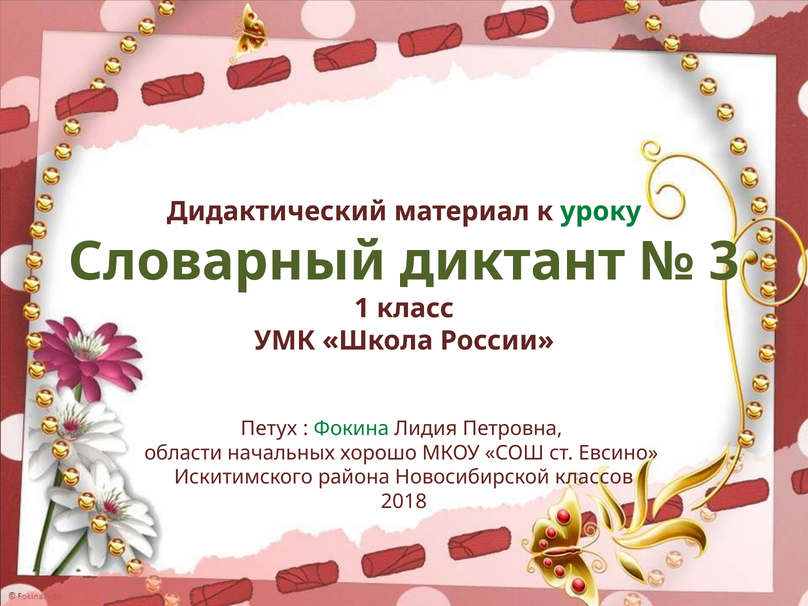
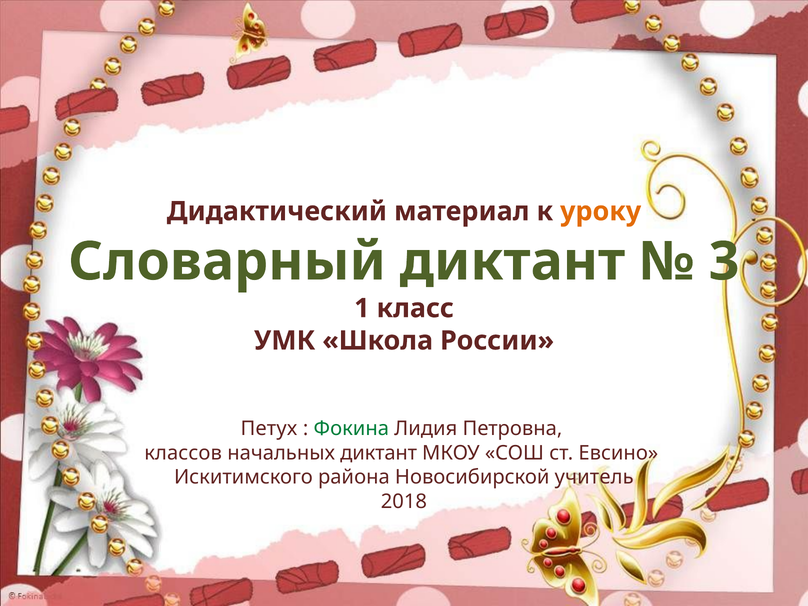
уроку colour: green -> orange
области: области -> классов
начальных хорошо: хорошо -> диктант
классов: классов -> учитель
